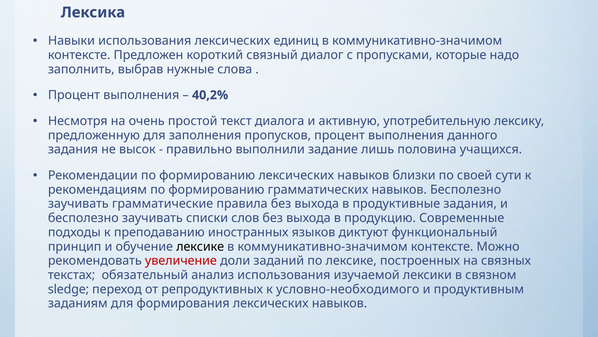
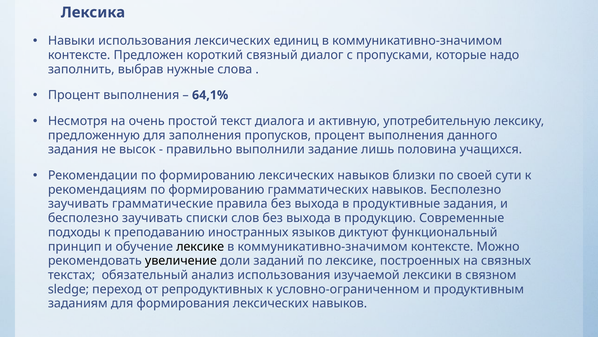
40,2%: 40,2% -> 64,1%
увеличение colour: red -> black
условно-необходимого: условно-необходимого -> условно-ограниченном
